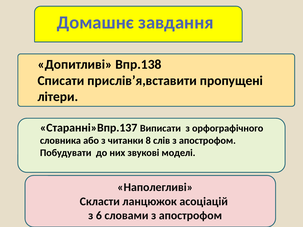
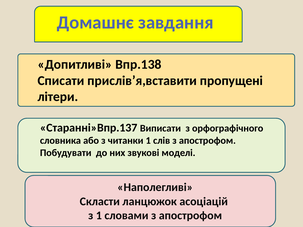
читанки 8: 8 -> 1
з 6: 6 -> 1
